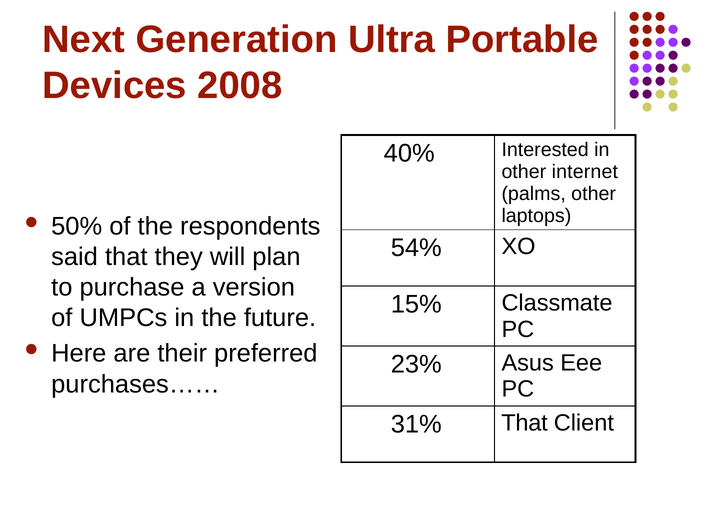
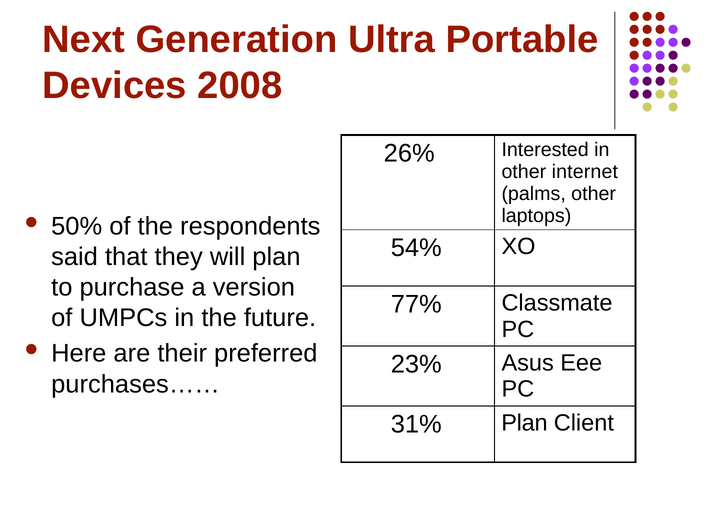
40%: 40% -> 26%
15%: 15% -> 77%
31% That: That -> Plan
